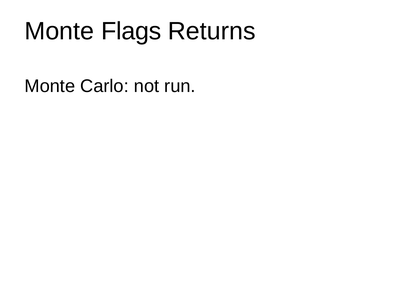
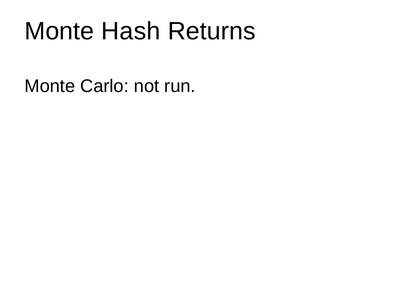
Flags: Flags -> Hash
